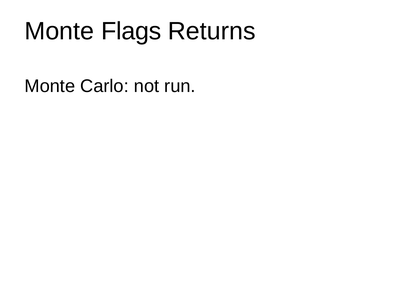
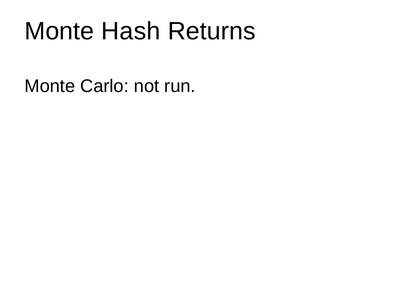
Flags: Flags -> Hash
